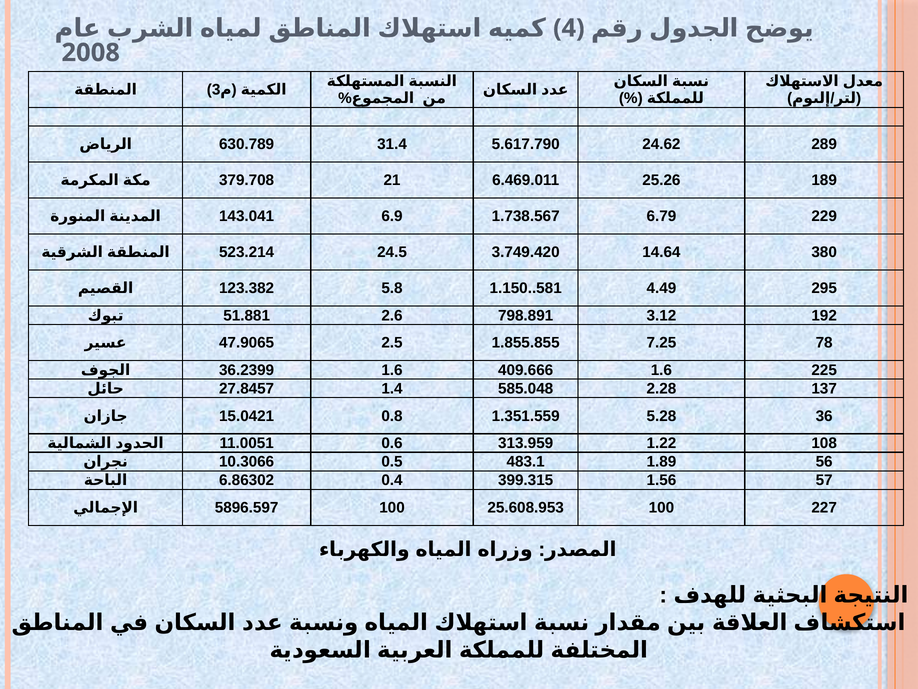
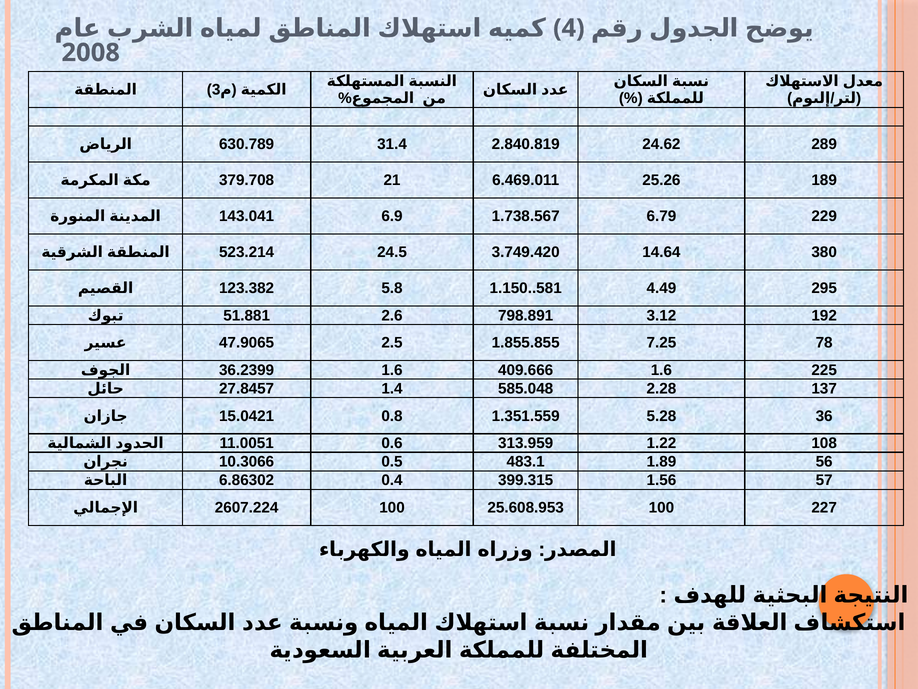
5.617.790: 5.617.790 -> 2.840.819
5896.597: 5896.597 -> 2607.224
